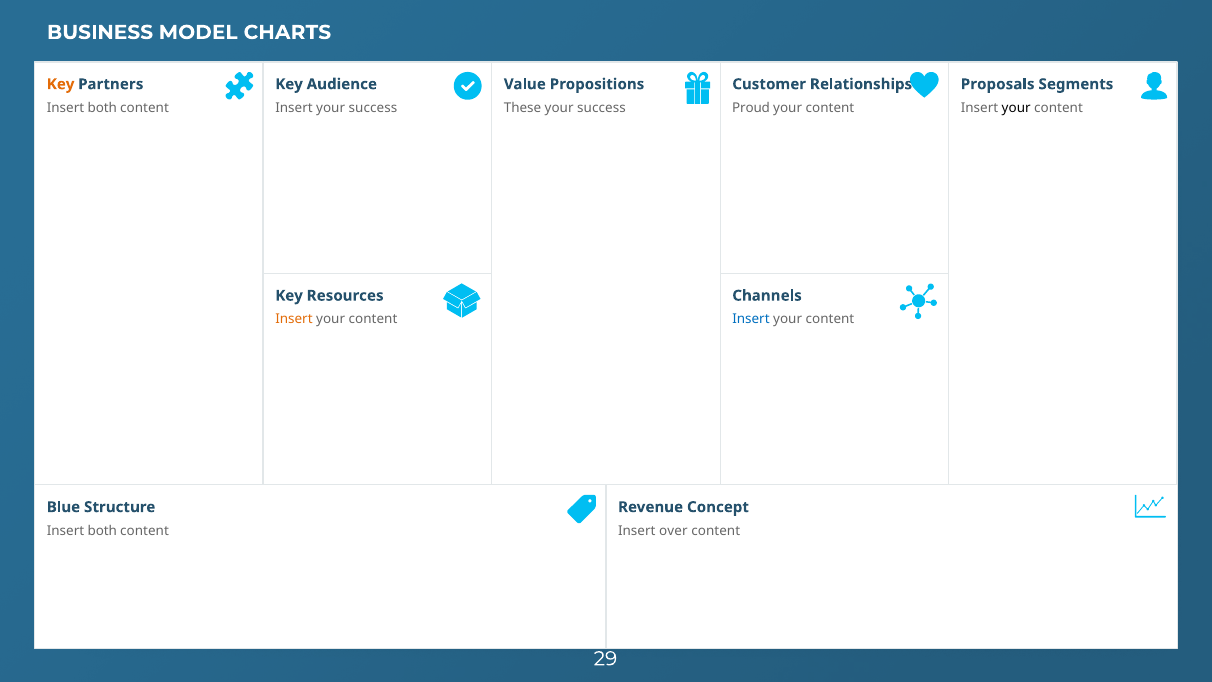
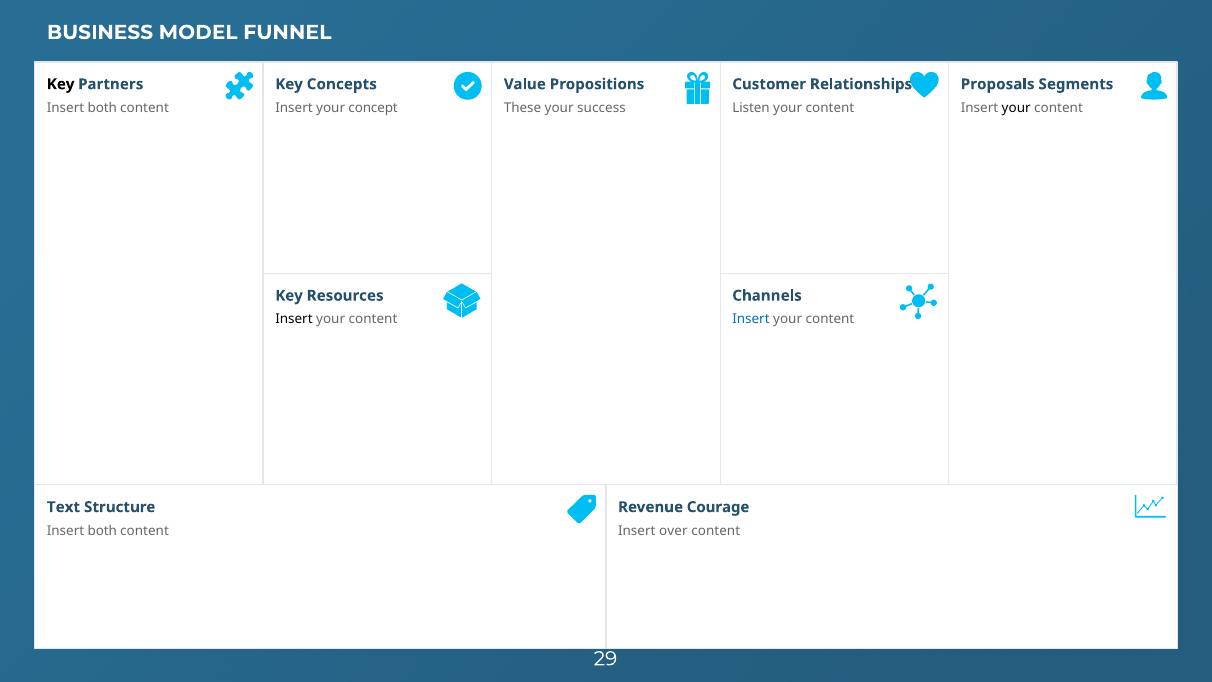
CHARTS: CHARTS -> FUNNEL
Key at (61, 84) colour: orange -> black
Audience: Audience -> Concepts
Insert your success: success -> concept
Proud: Proud -> Listen
Insert at (294, 319) colour: orange -> black
Blue: Blue -> Text
Concept: Concept -> Courage
